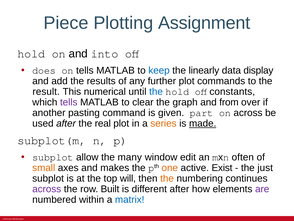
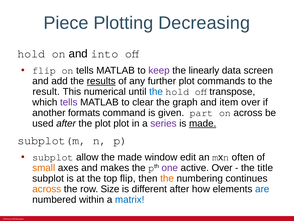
Assignment: Assignment -> Decreasing
does at (44, 70): does -> flip
keep colour: blue -> purple
display: display -> screen
results underline: none -> present
constants: constants -> transpose
from: from -> item
pasting: pasting -> formats
the real: real -> plot
series colour: orange -> purple
the many: many -> made
one colour: orange -> purple
active Exist: Exist -> Over
just: just -> title
top will: will -> flip
across at (47, 189) colour: purple -> orange
Built: Built -> Size
are colour: purple -> blue
